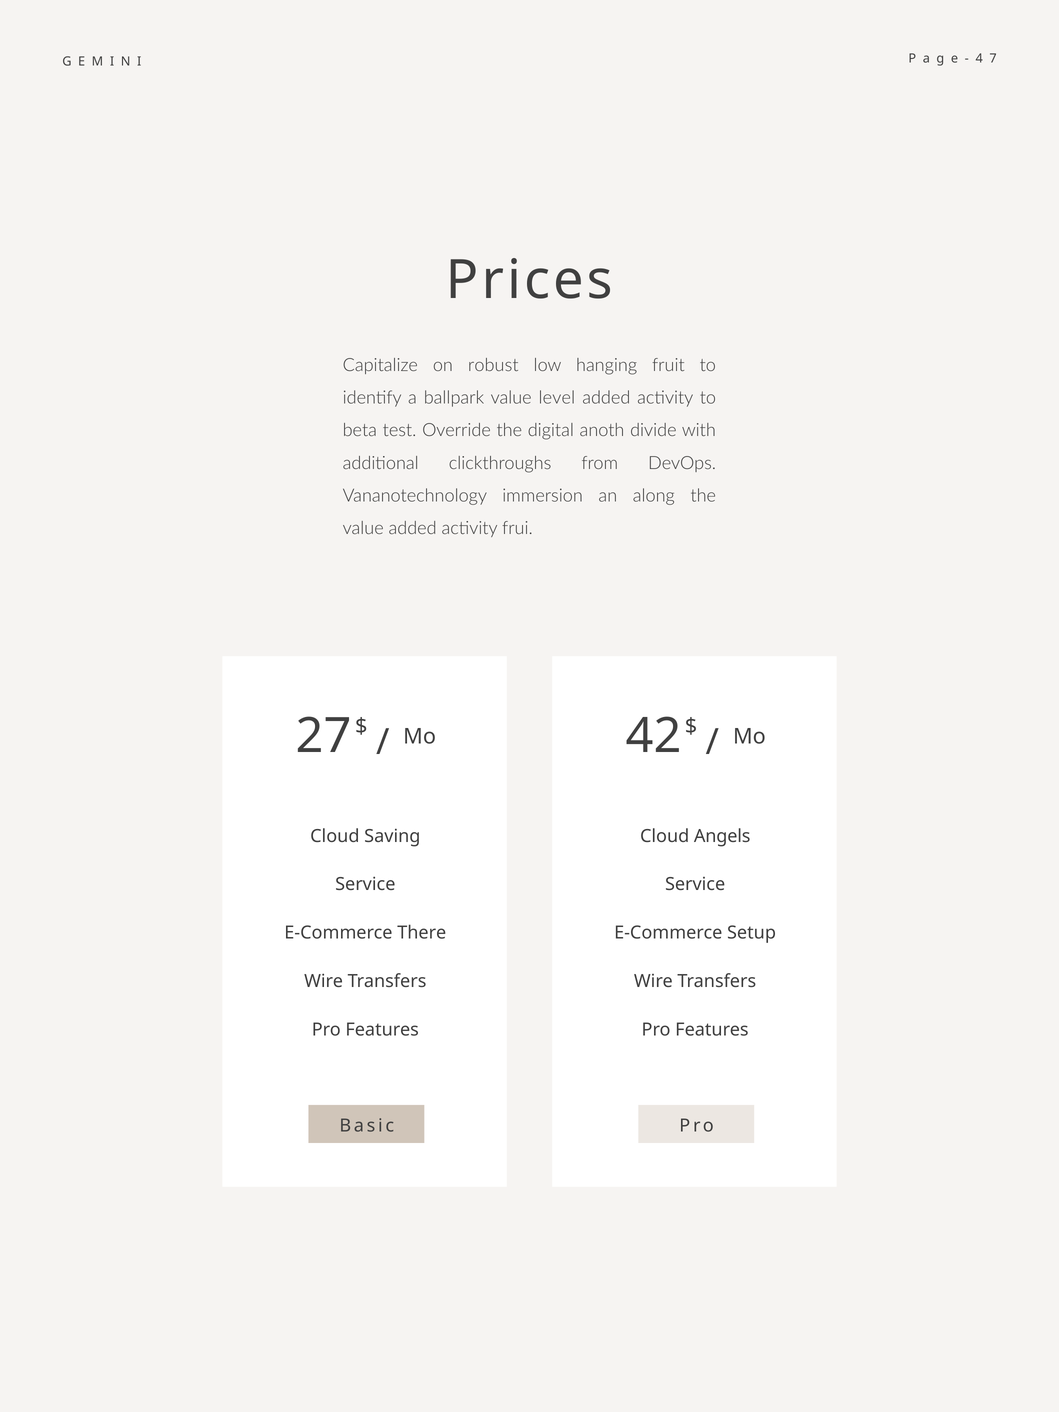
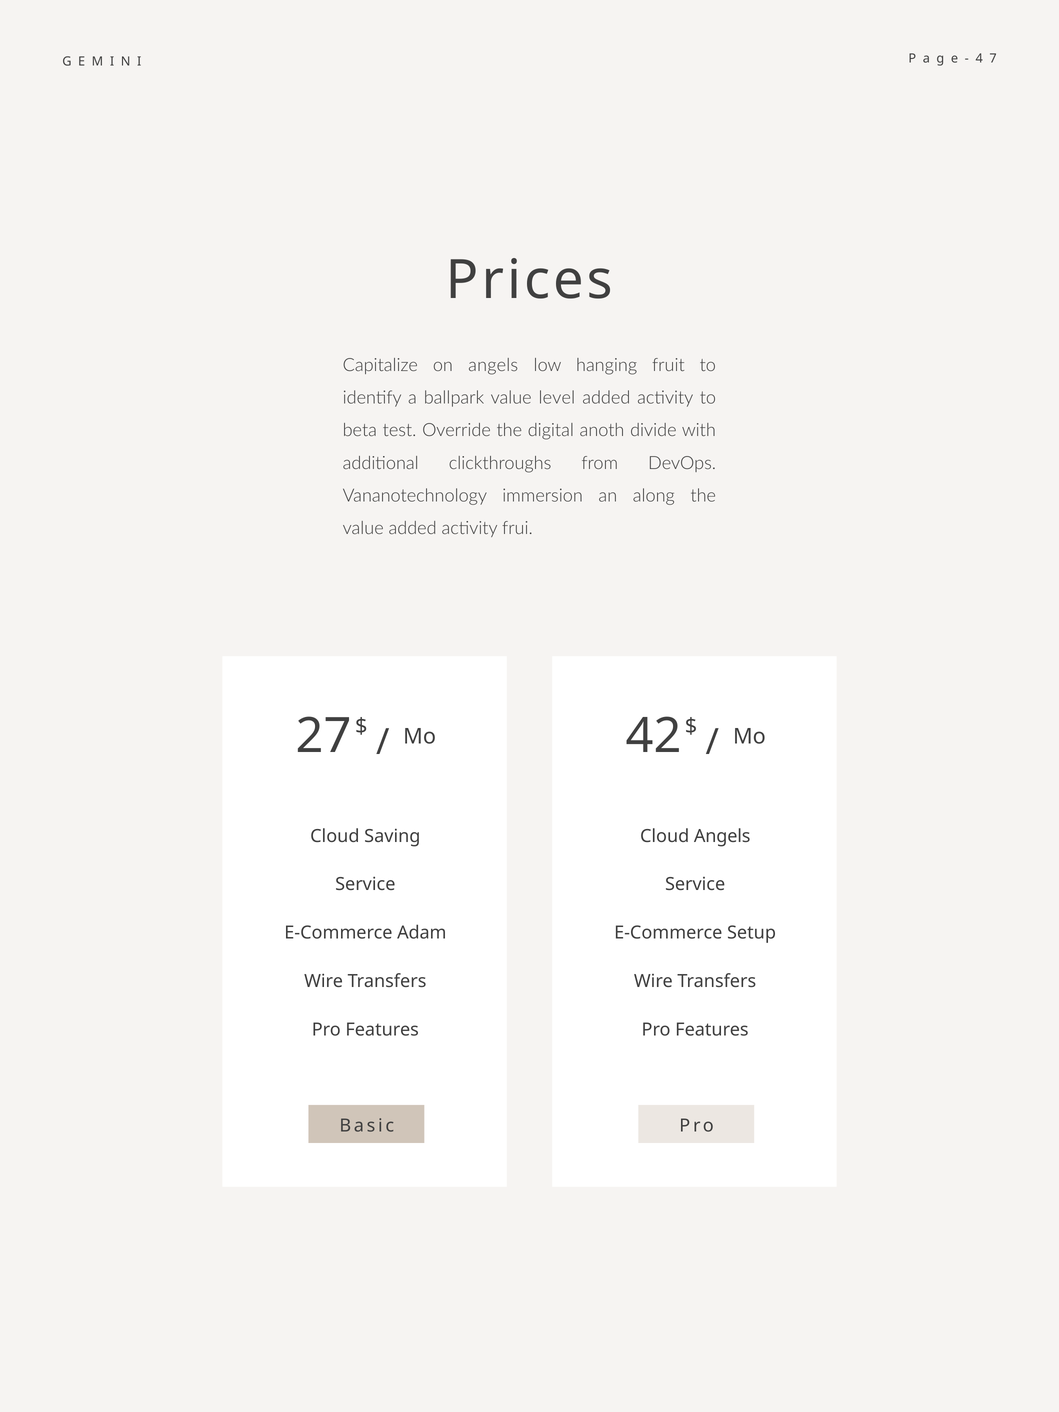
on robust: robust -> angels
There: There -> Adam
